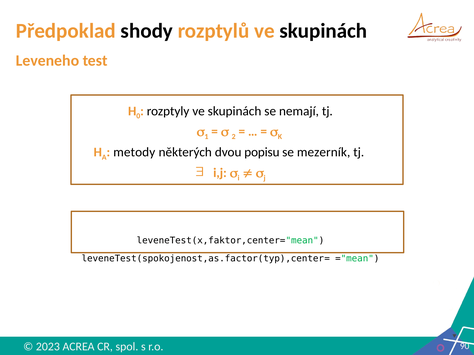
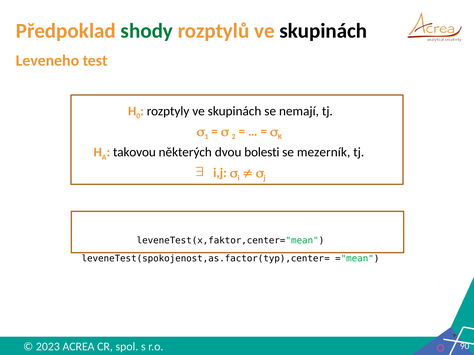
shody colour: black -> green
metody: metody -> takovou
popisu: popisu -> bolesti
